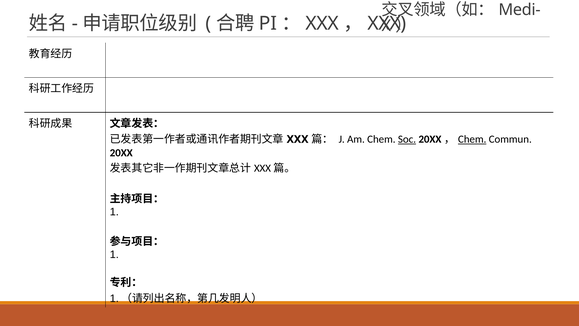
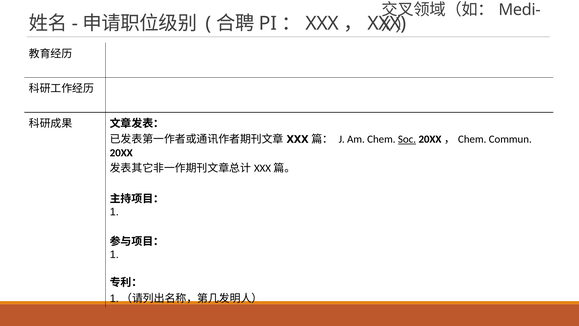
Chem at (472, 139) underline: present -> none
